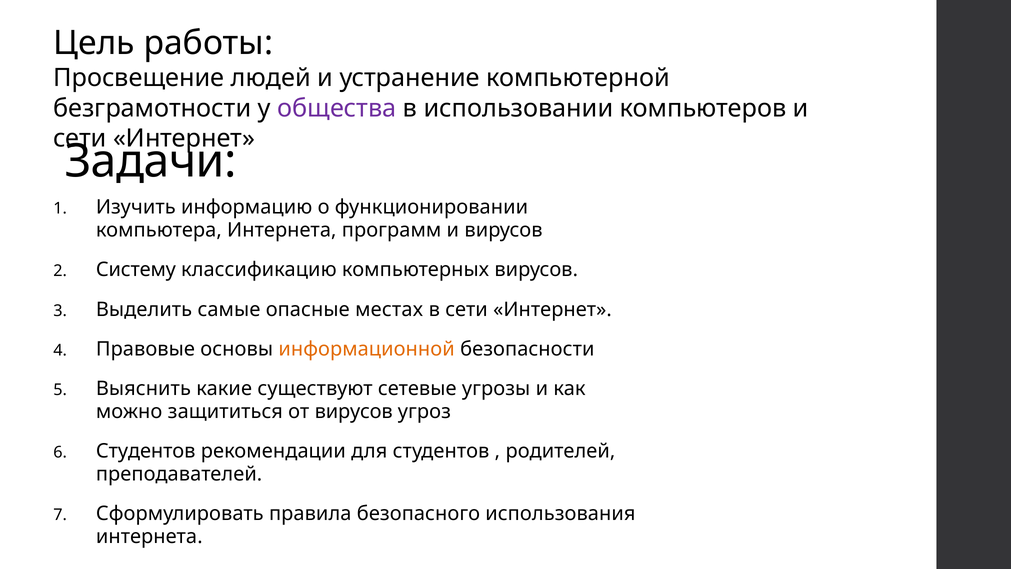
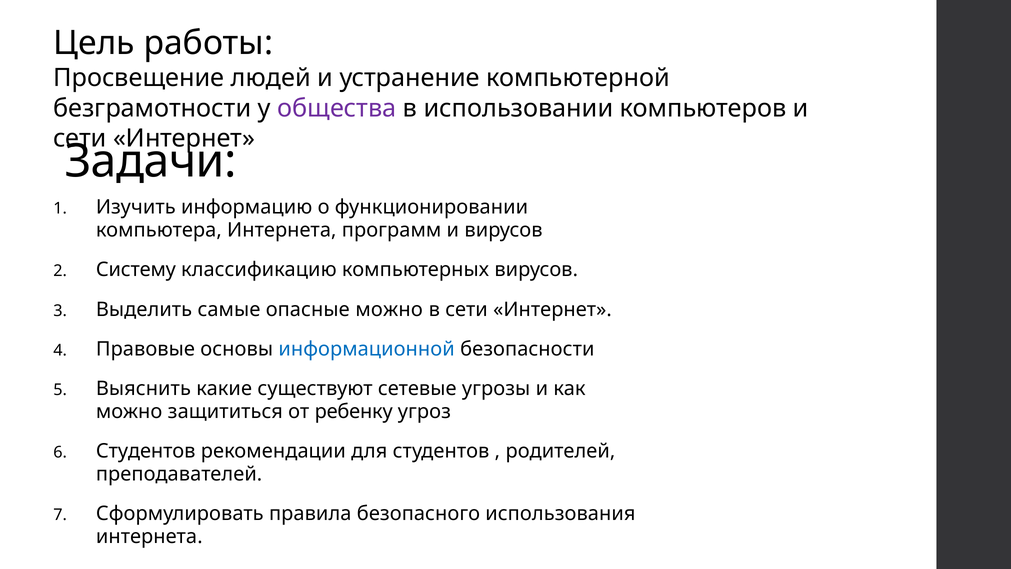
опасные местах: местах -> можно
информационной colour: orange -> blue
от вирусов: вирусов -> ребенку
